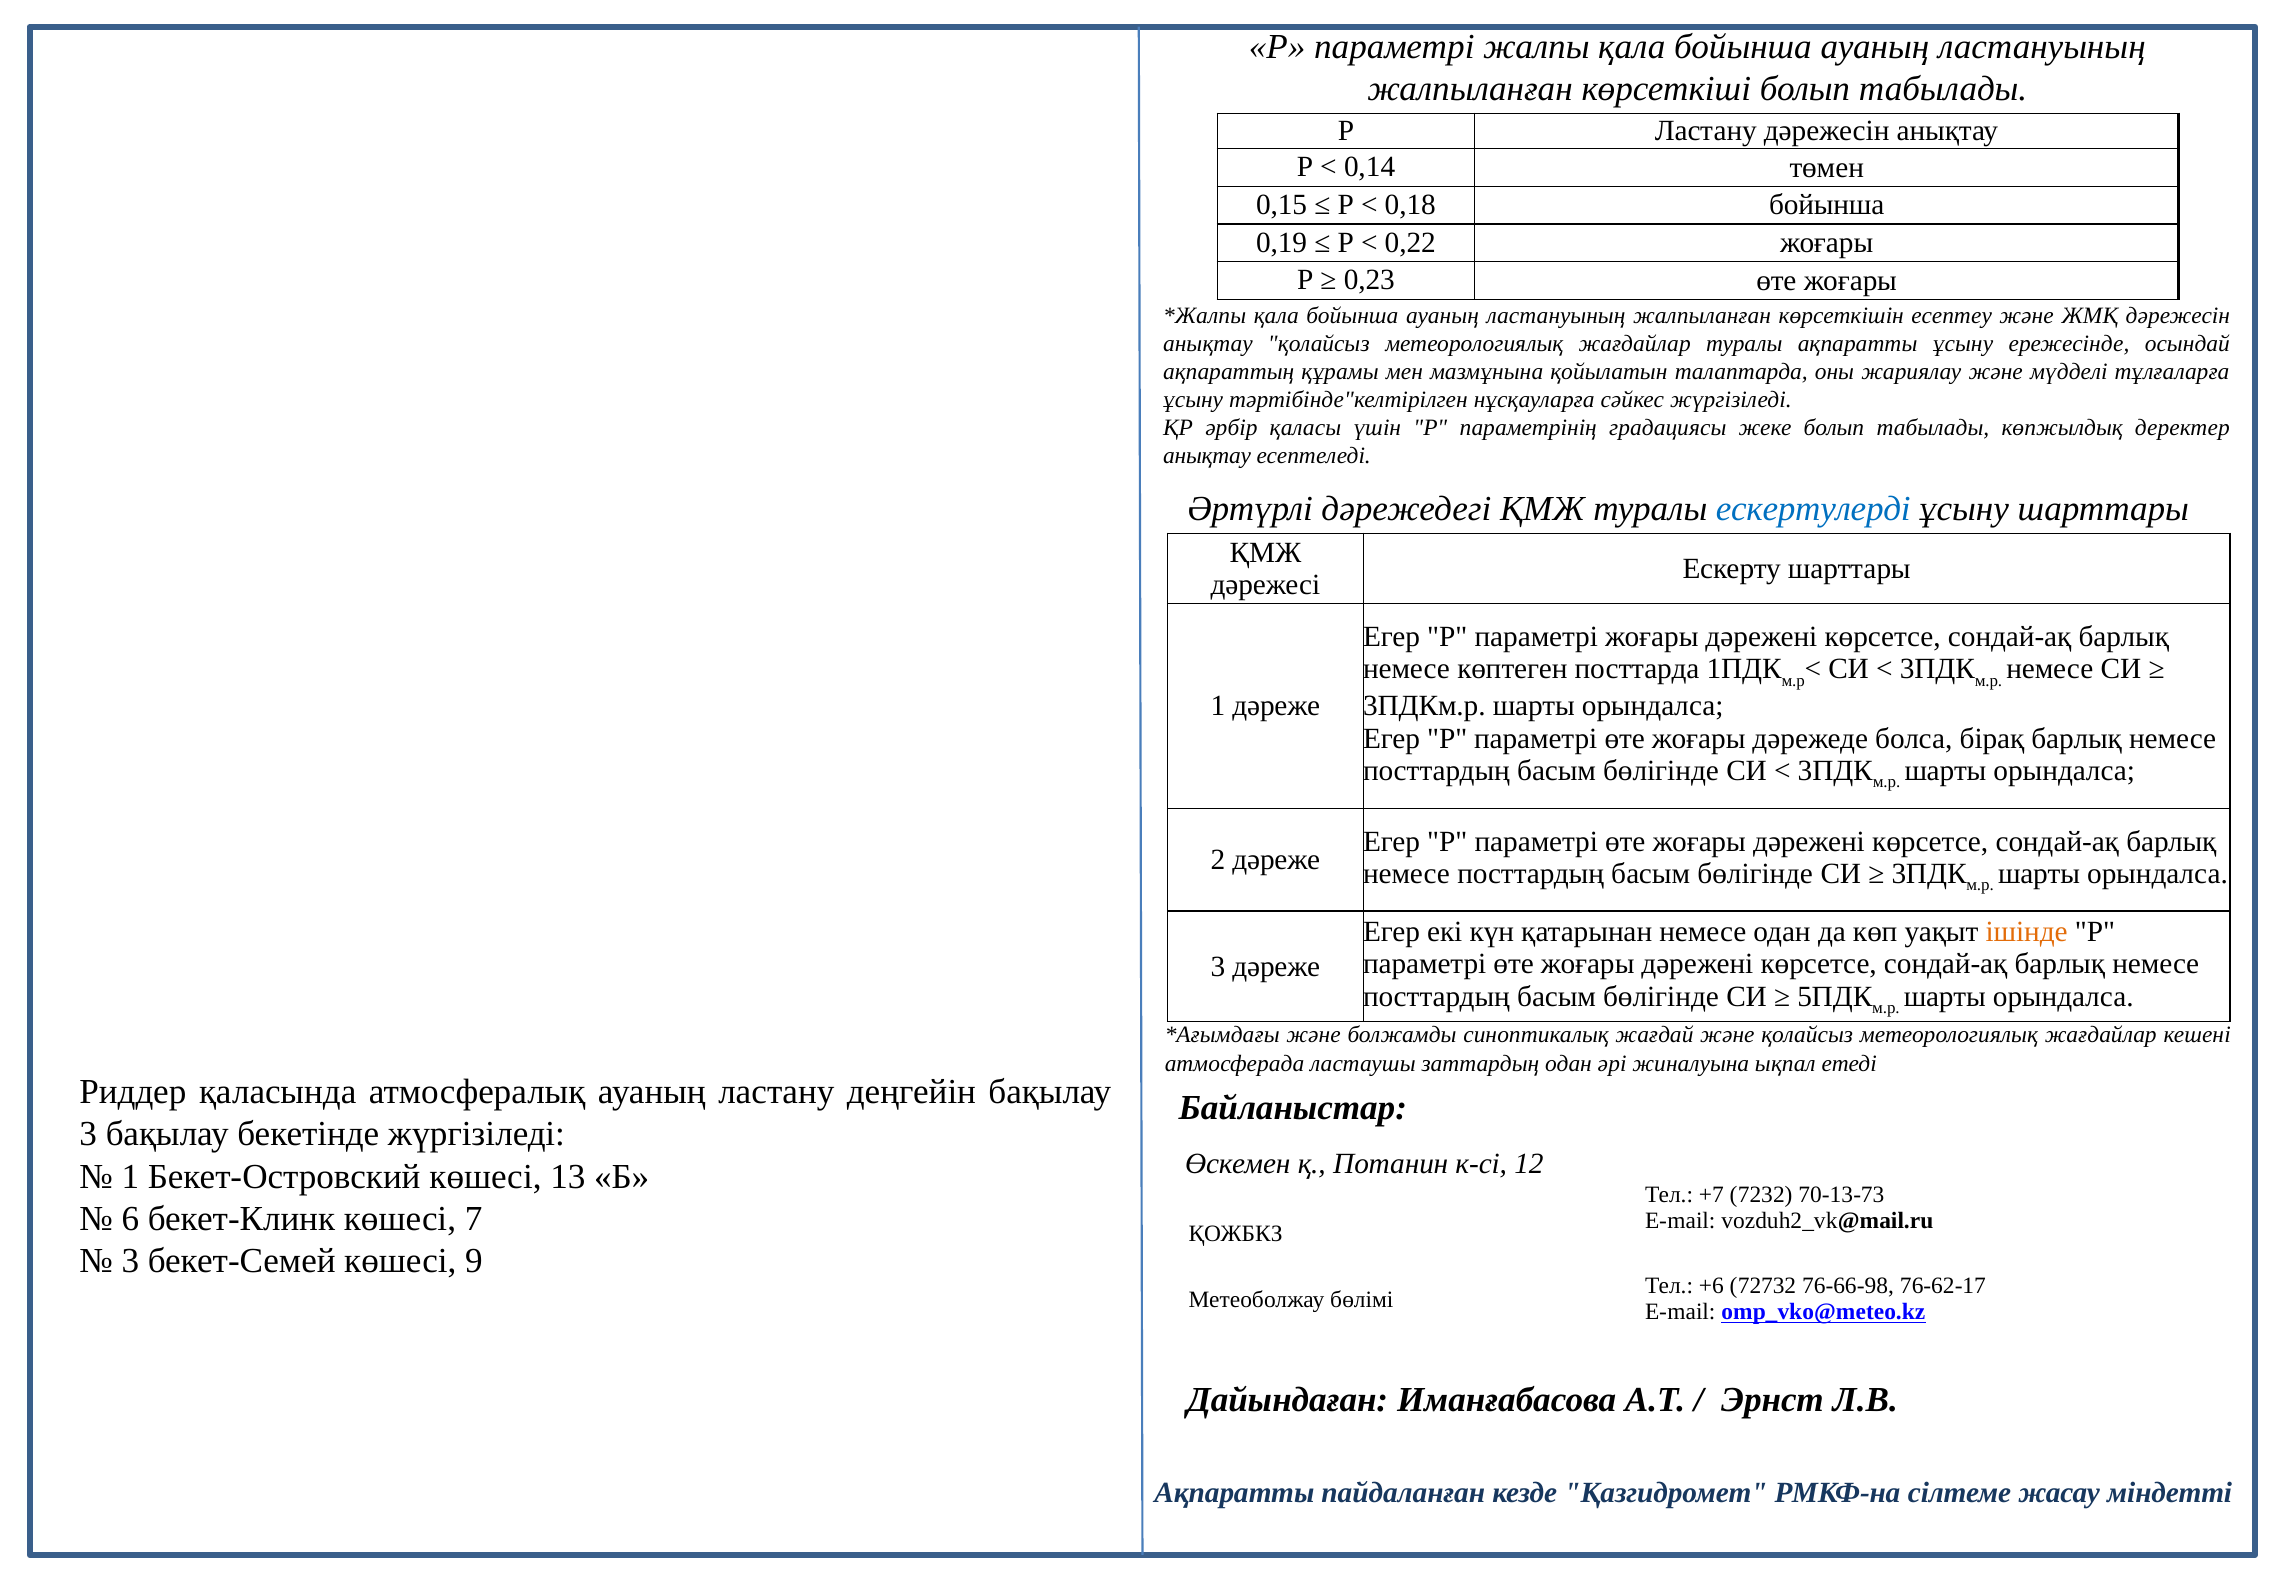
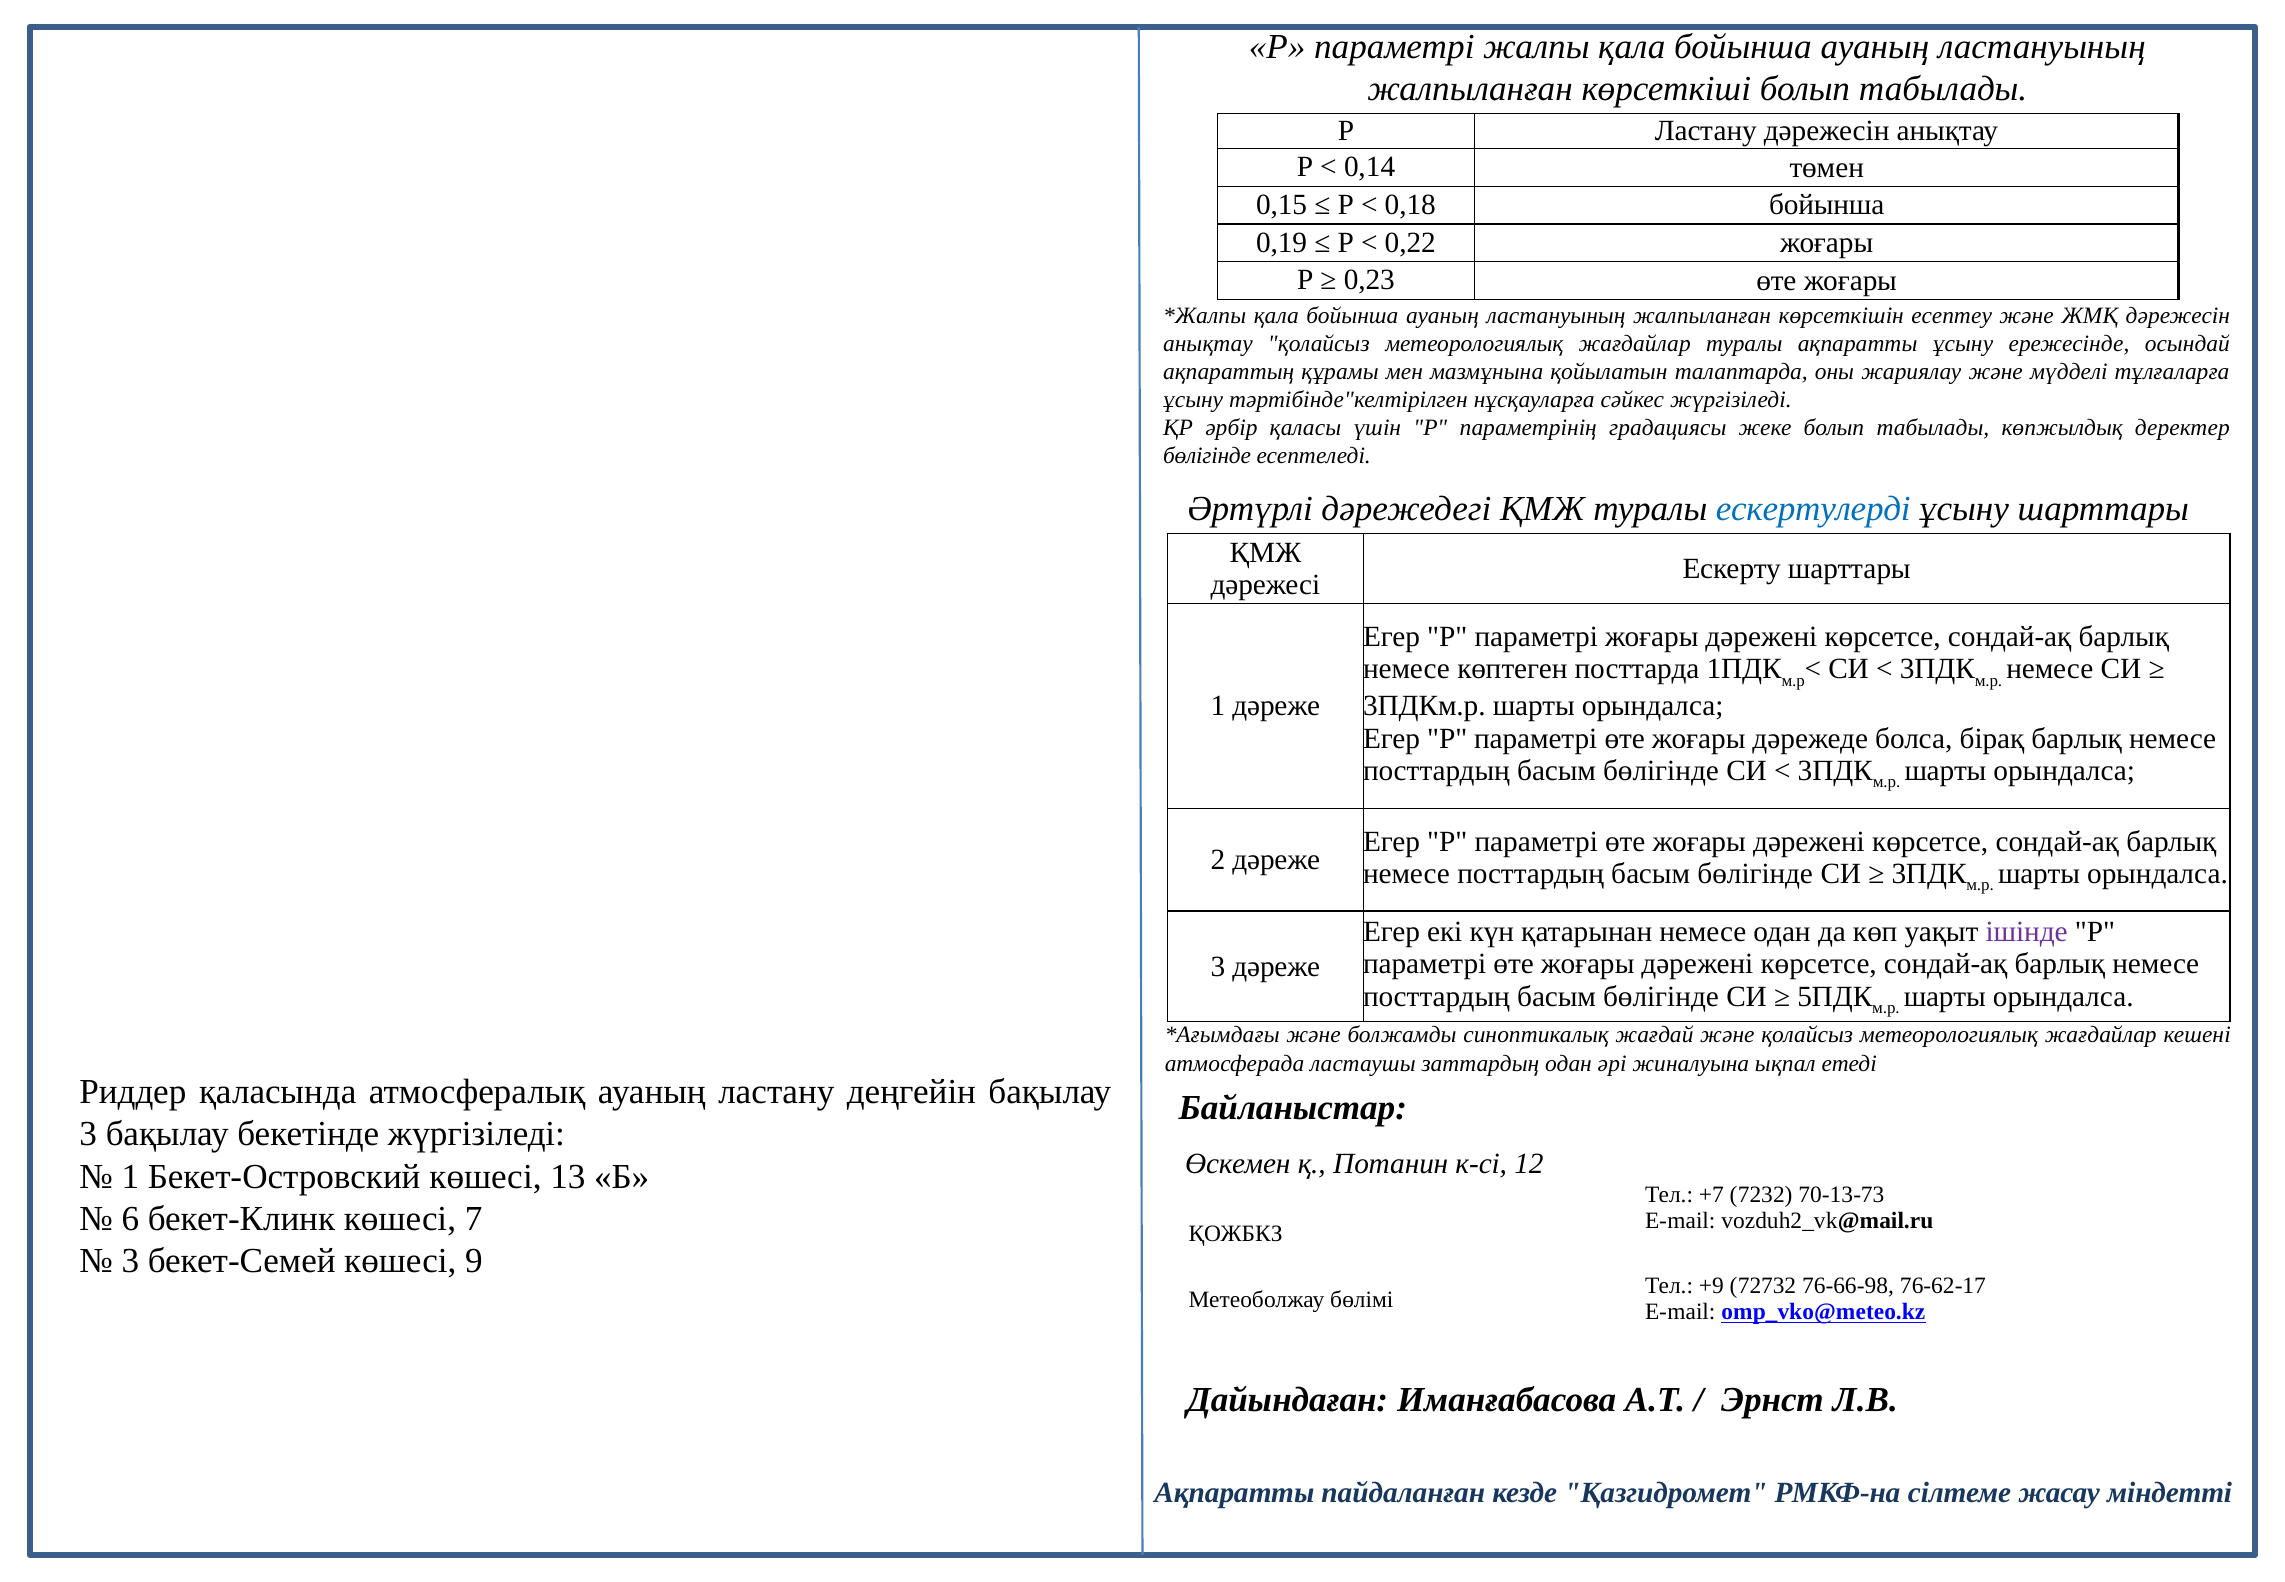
анықтау at (1207, 456): анықтау -> бөлігінде
ішінде colour: orange -> purple
+6: +6 -> +9
